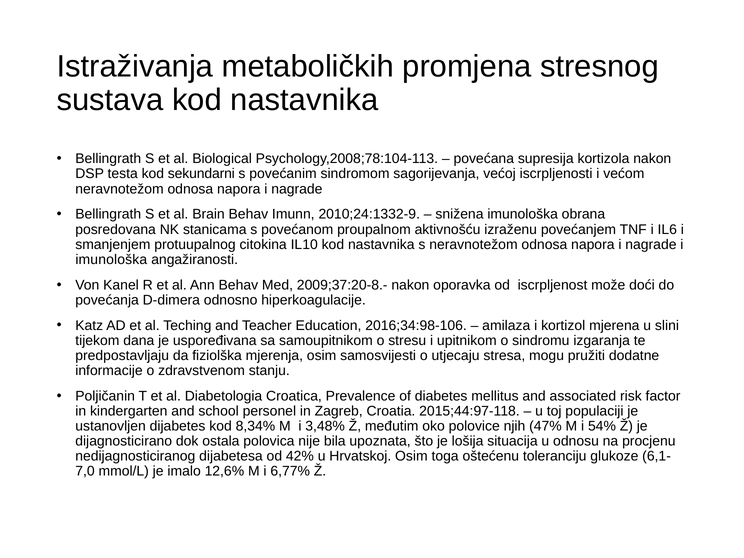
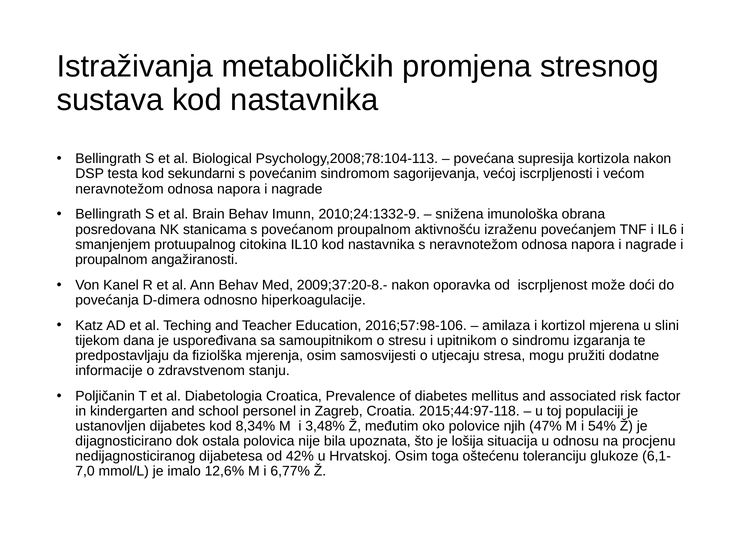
imunološka at (111, 260): imunološka -> proupalnom
2016;34:98-106: 2016;34:98-106 -> 2016;57:98-106
